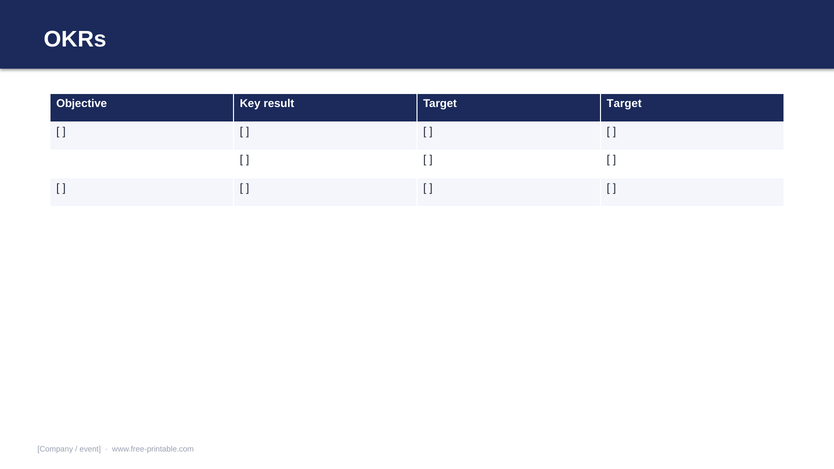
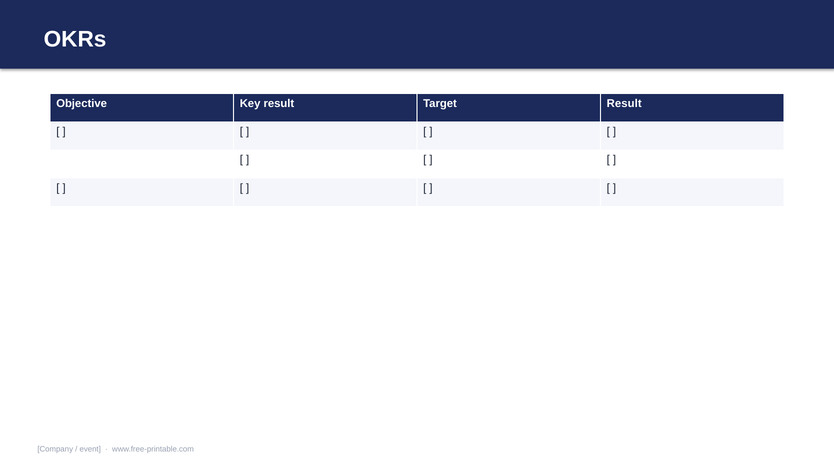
Target Target: Target -> Result
